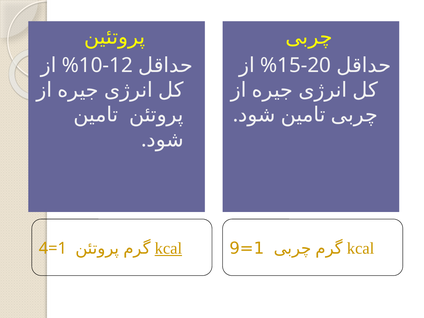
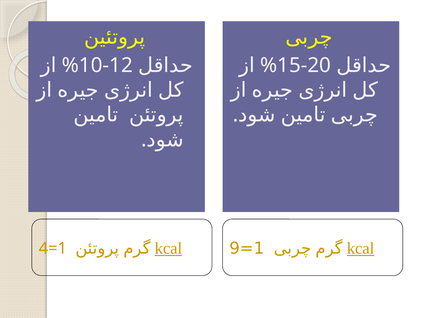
kcal at (361, 248) underline: none -> present
